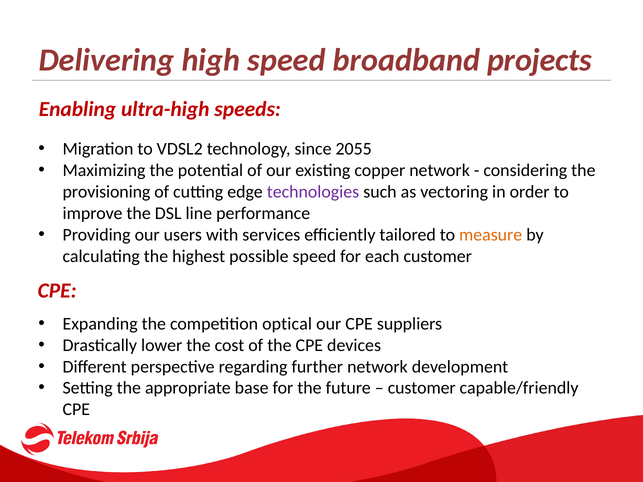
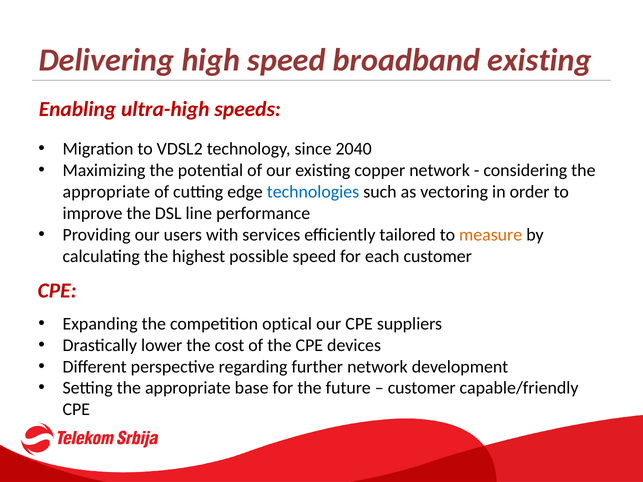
broadband projects: projects -> existing
2055: 2055 -> 2040
provisioning at (106, 192): provisioning -> appropriate
technologies colour: purple -> blue
